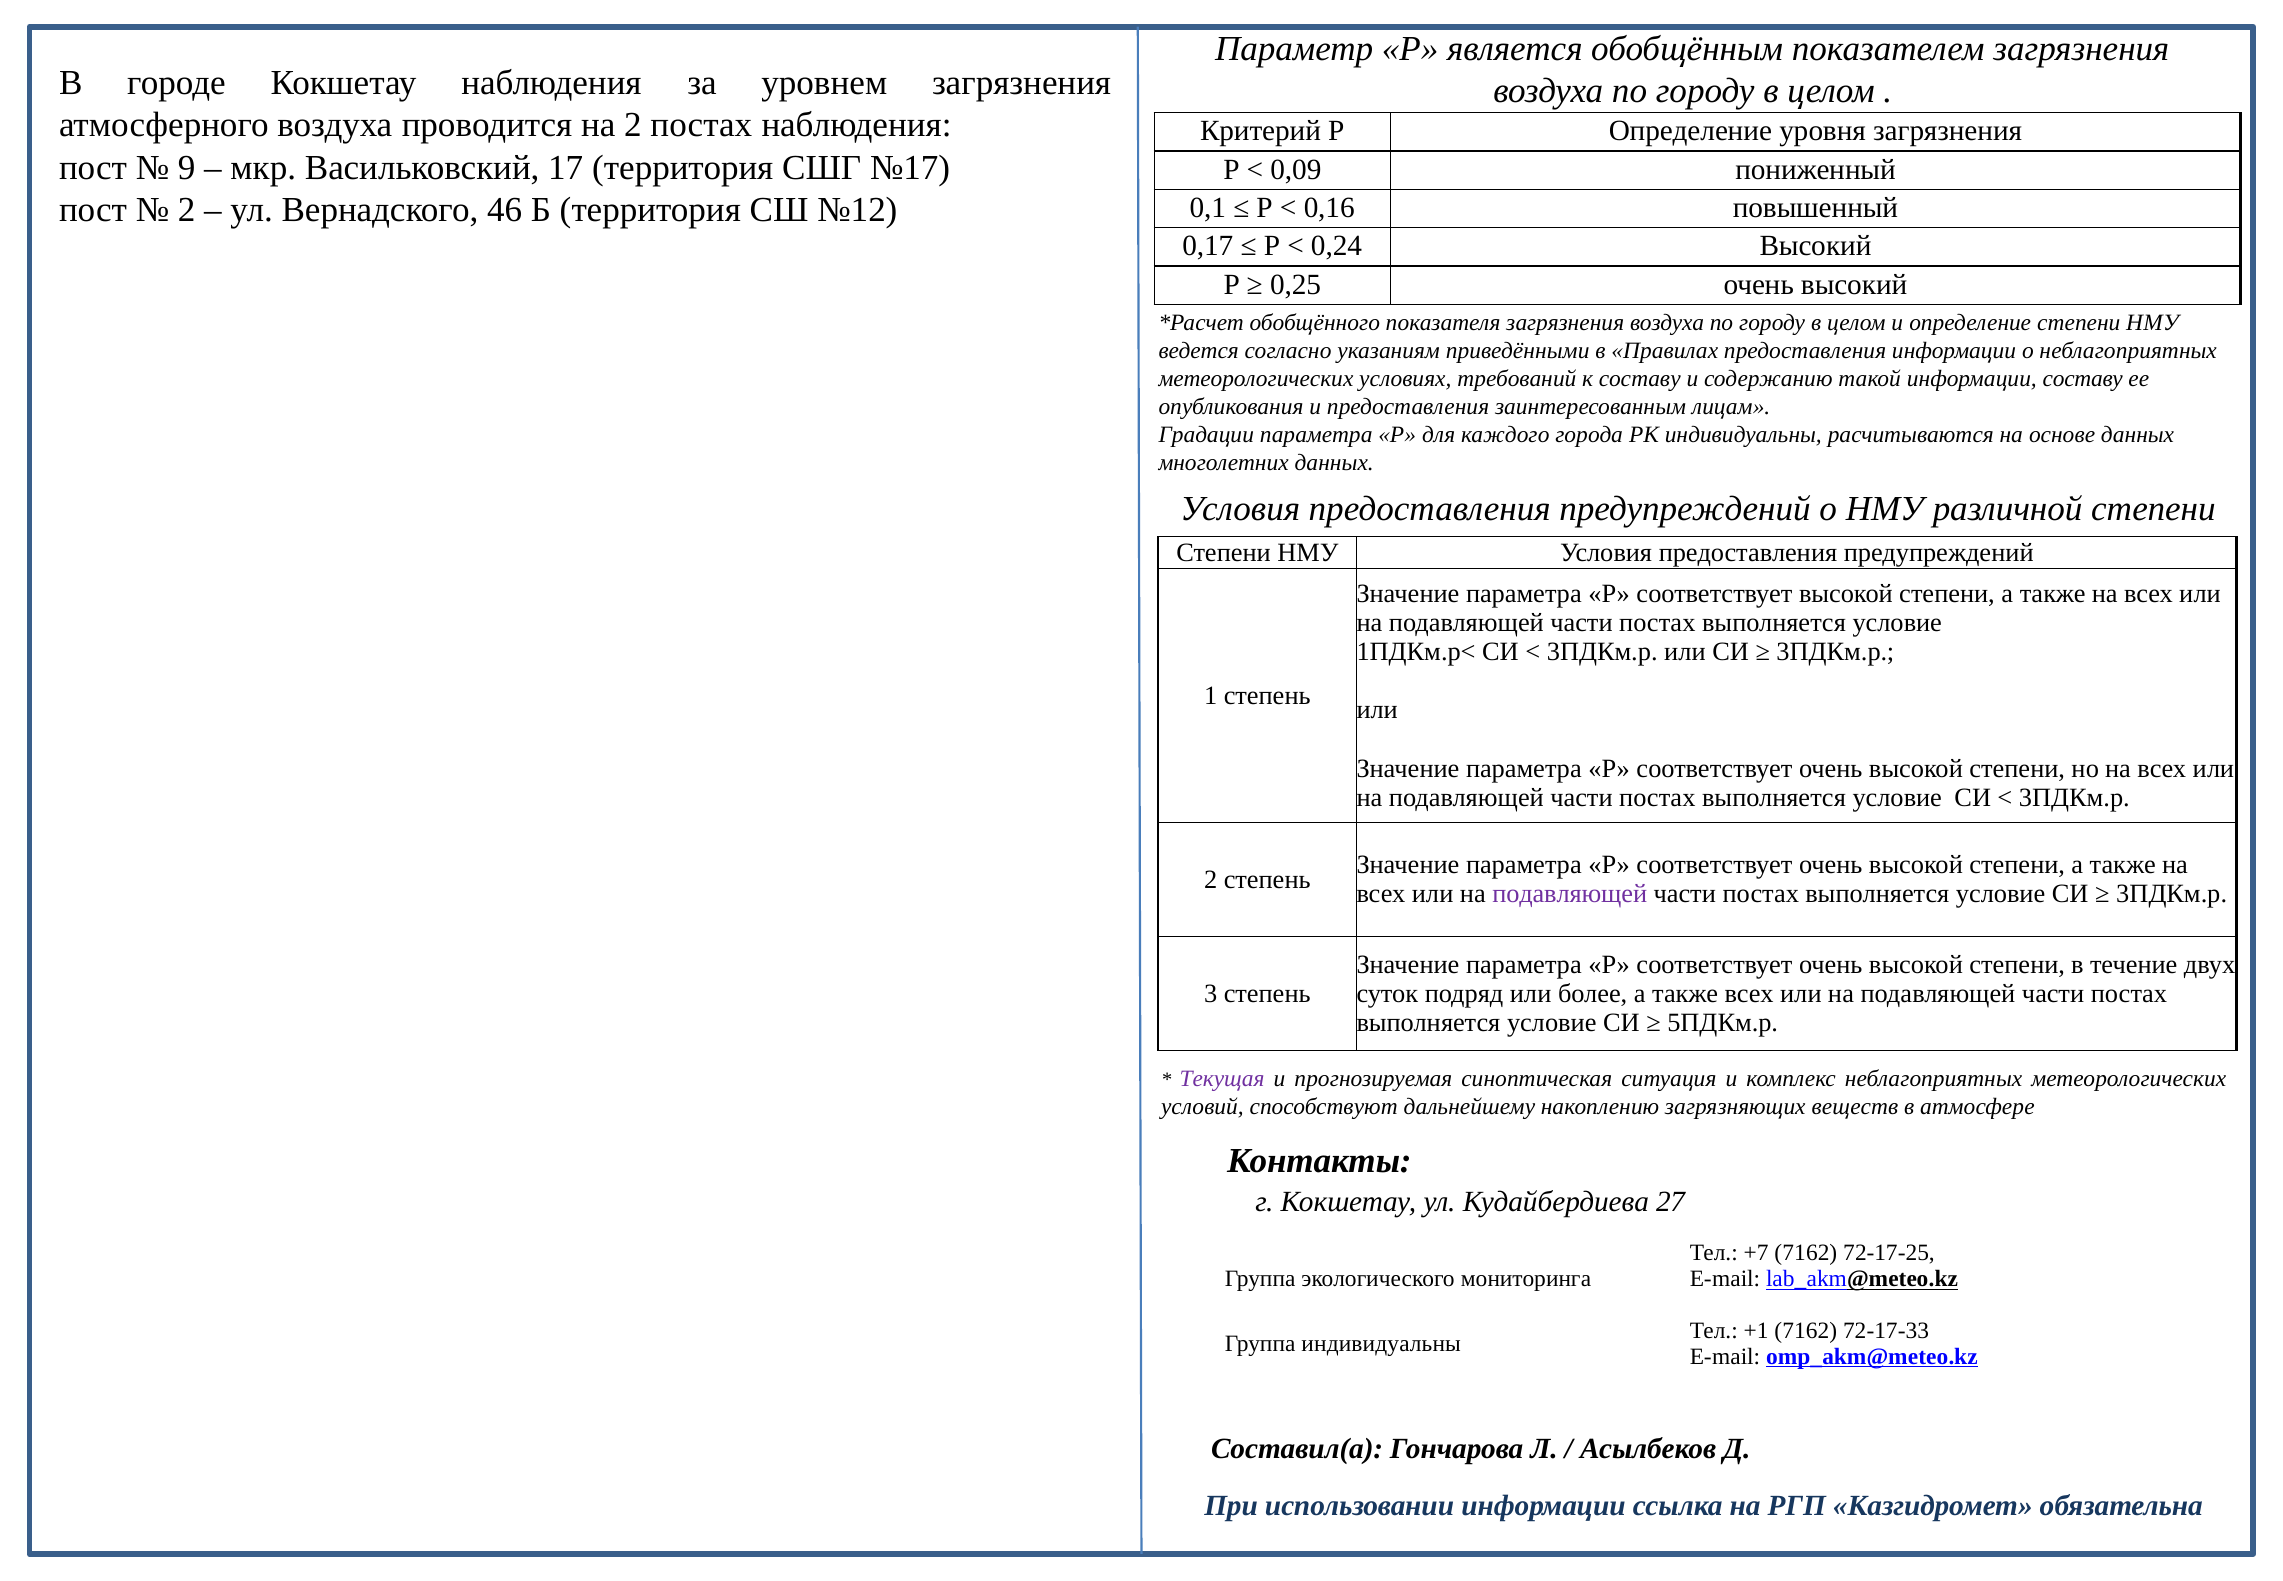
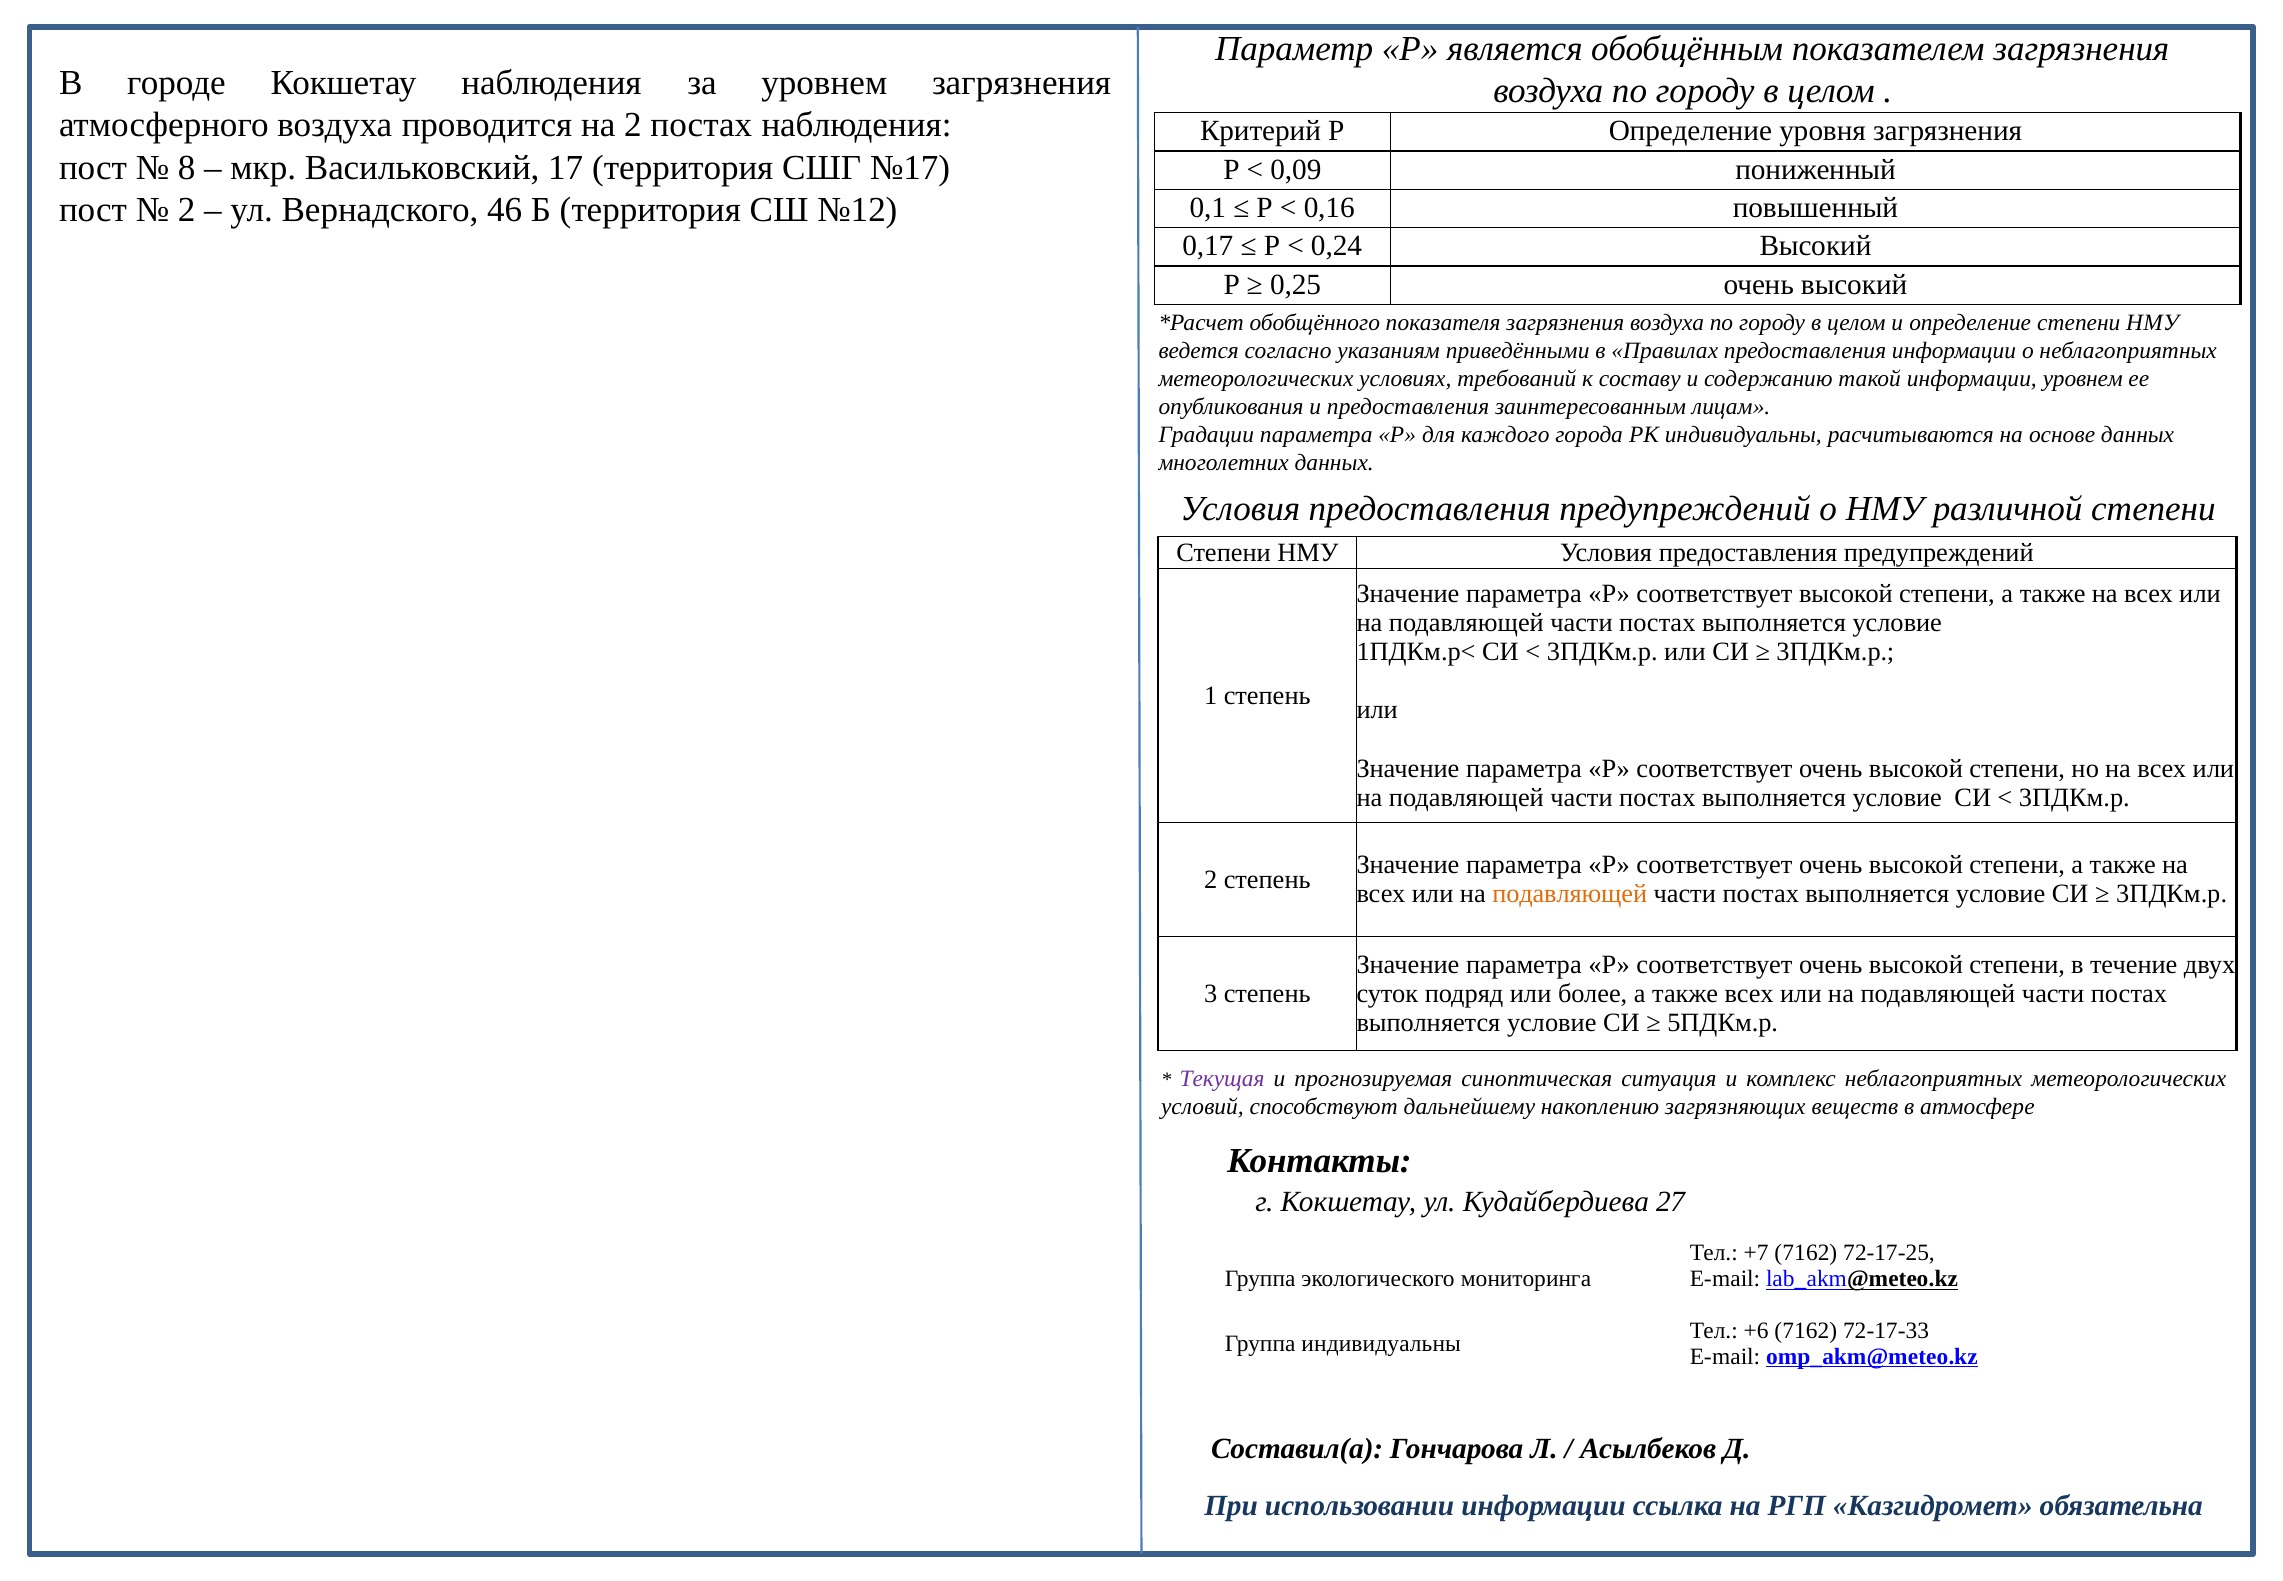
9: 9 -> 8
информации составу: составу -> уровнем
подавляющей at (1570, 894) colour: purple -> orange
+1: +1 -> +6
